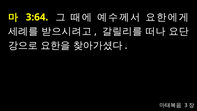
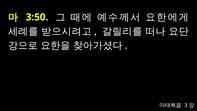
3:64: 3:64 -> 3:50
